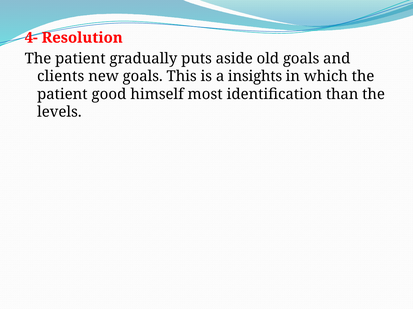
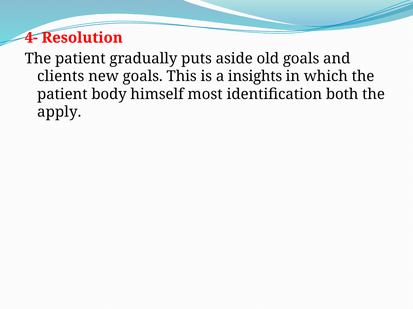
good: good -> body
than: than -> both
levels: levels -> apply
